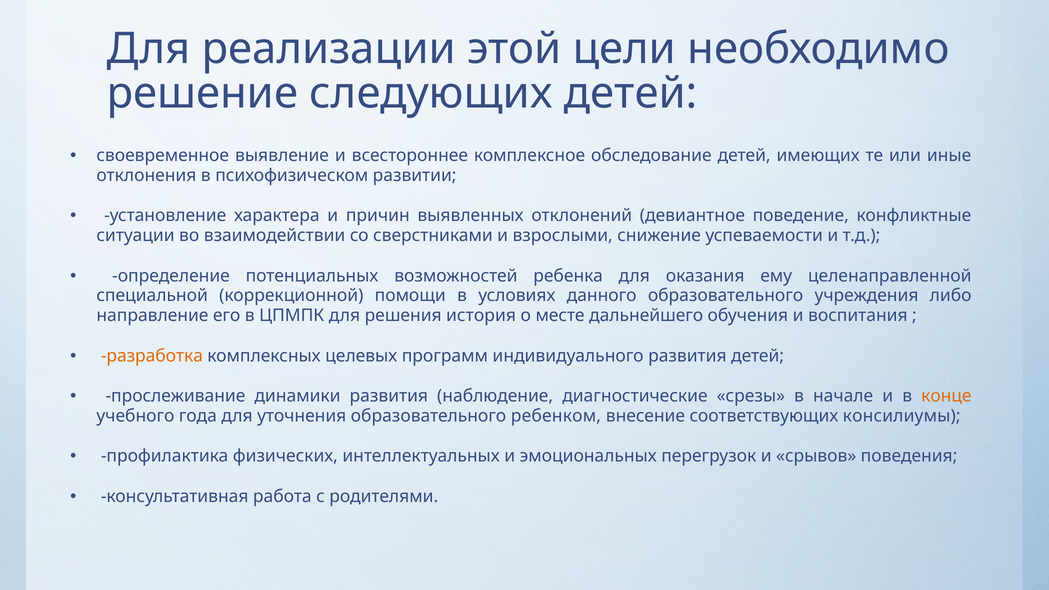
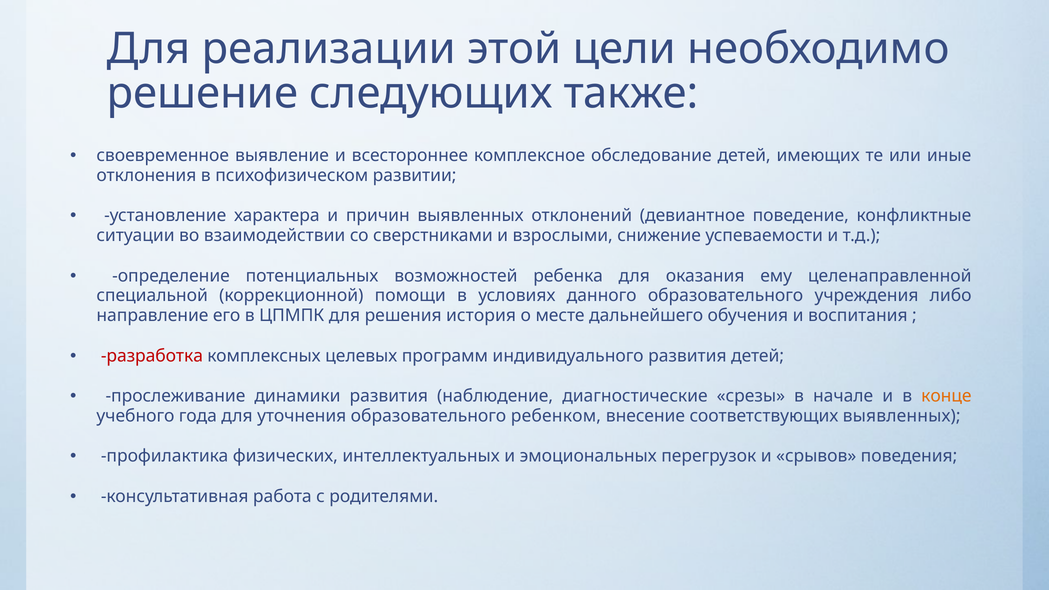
следующих детей: детей -> также
разработка colour: orange -> red
соответствующих консилиумы: консилиумы -> выявленных
